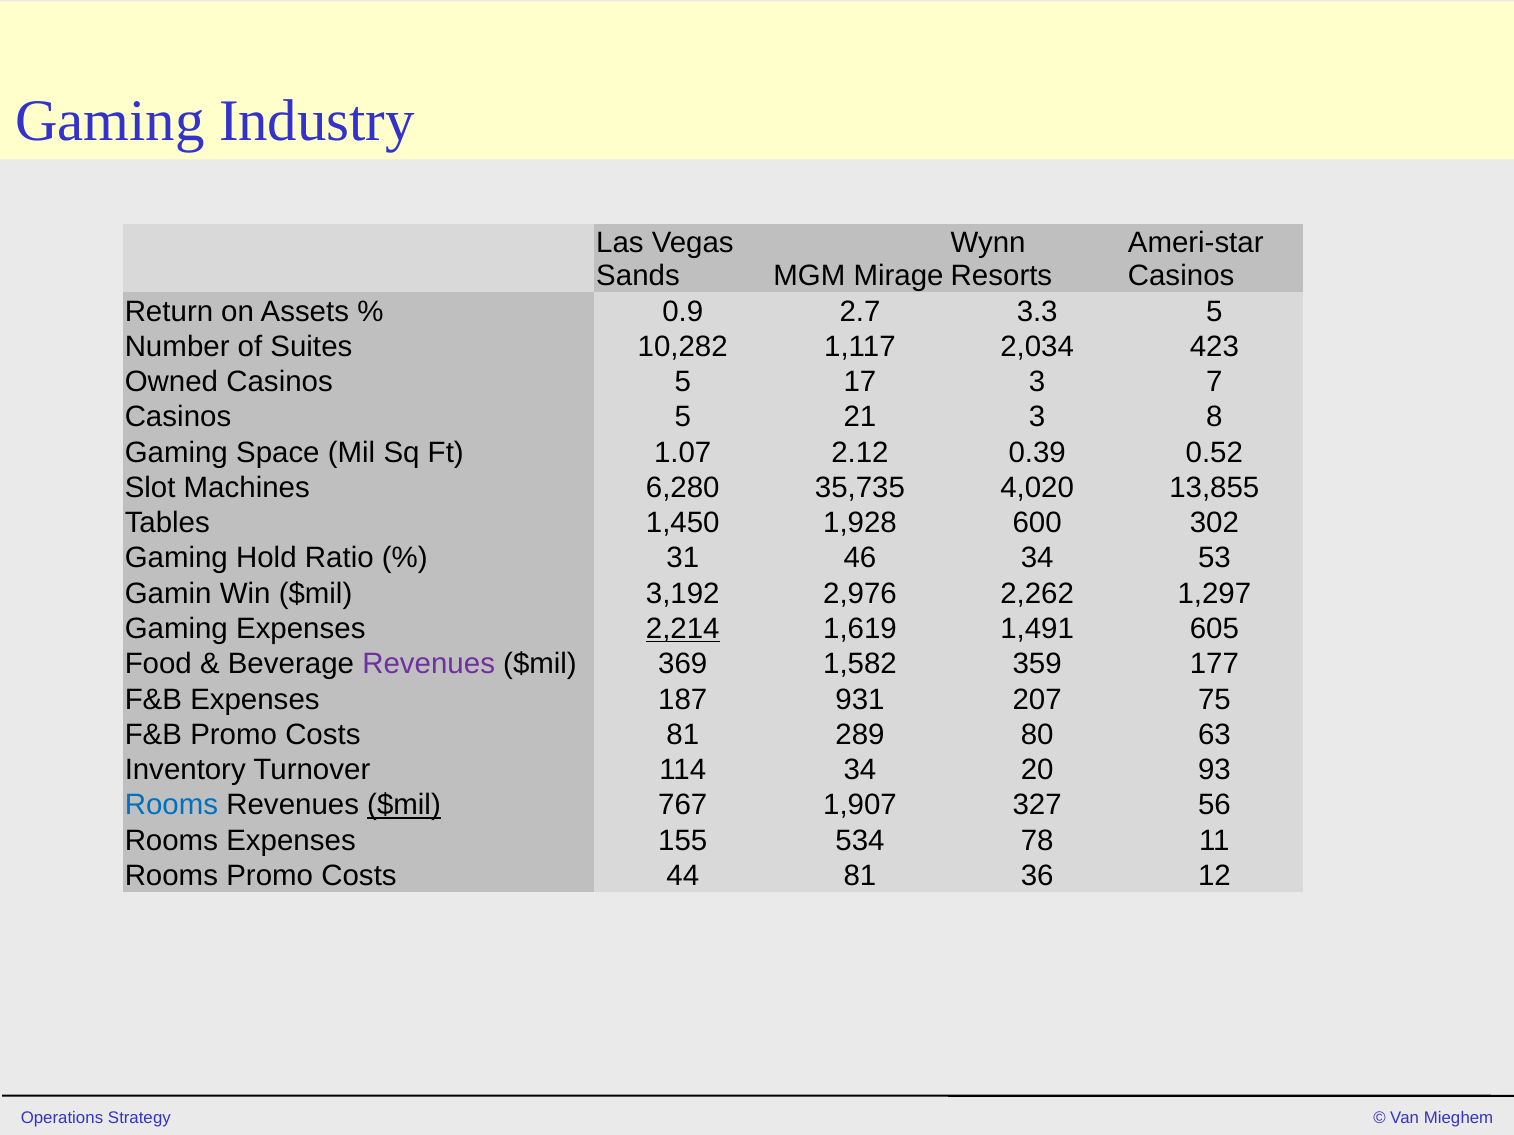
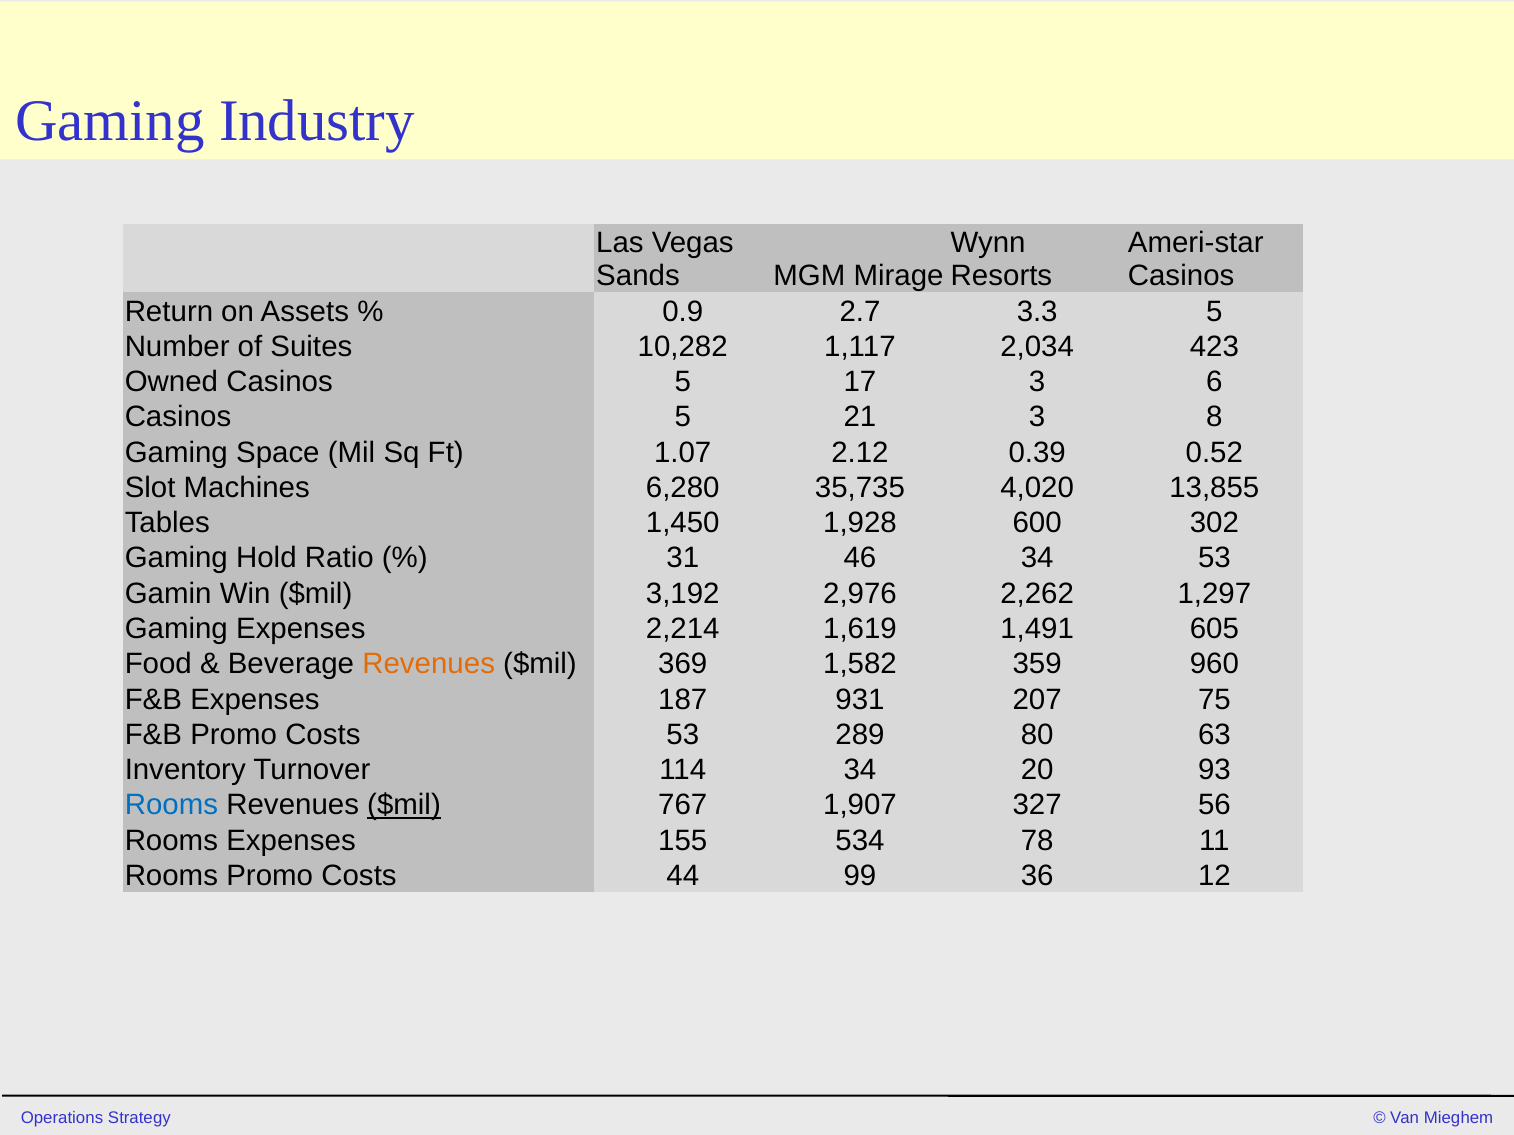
7: 7 -> 6
2,214 underline: present -> none
Revenues at (429, 664) colour: purple -> orange
177: 177 -> 960
Costs 81: 81 -> 53
44 81: 81 -> 99
